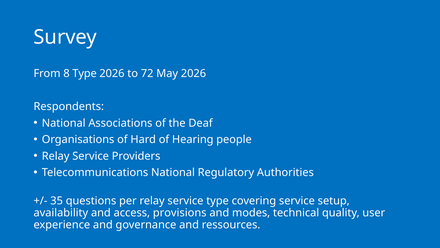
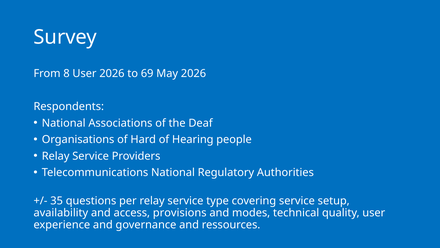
8 Type: Type -> User
72: 72 -> 69
